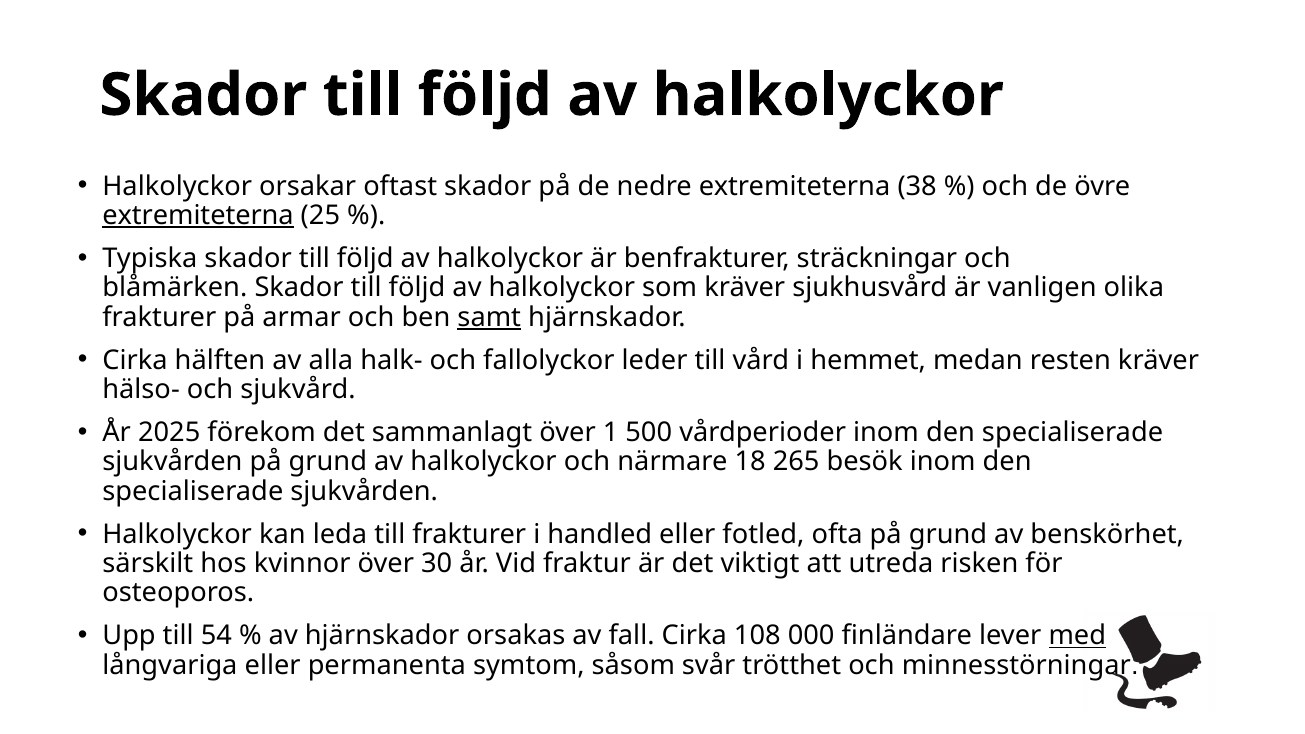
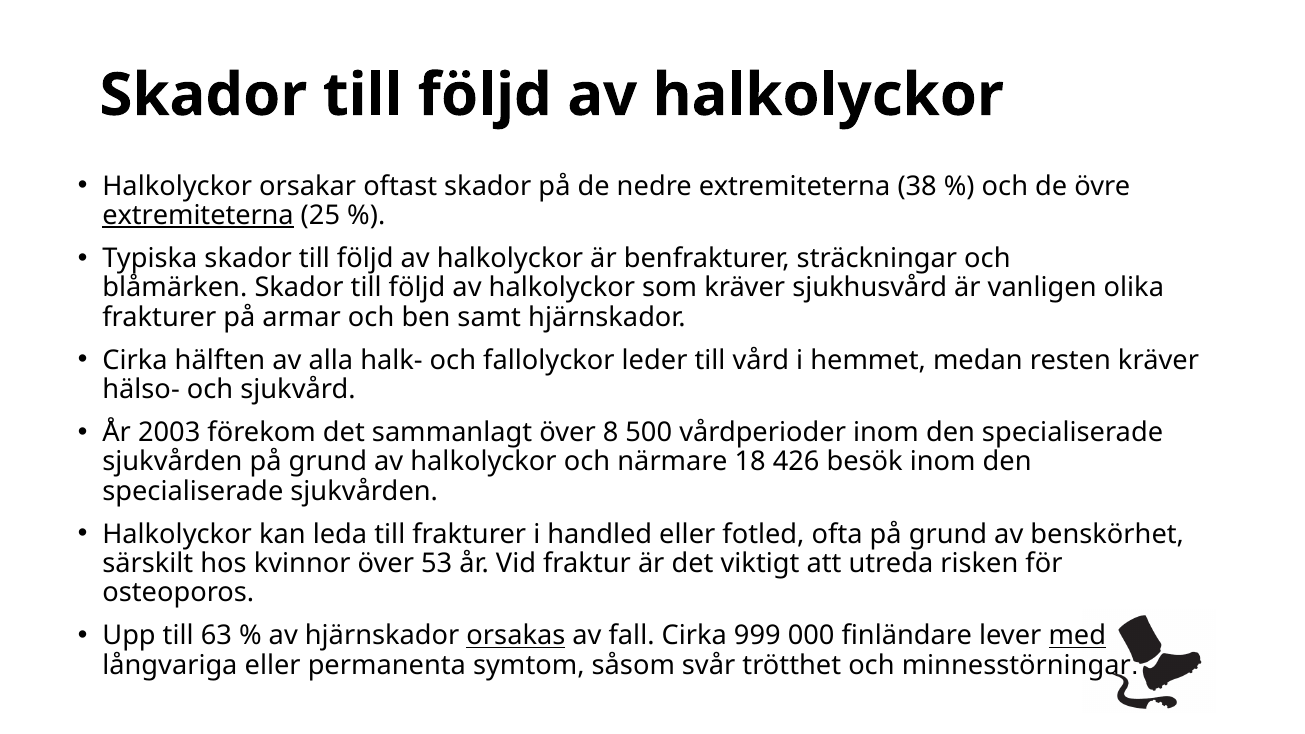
samt underline: present -> none
2025: 2025 -> 2003
1: 1 -> 8
265: 265 -> 426
30: 30 -> 53
54: 54 -> 63
orsakas underline: none -> present
108: 108 -> 999
